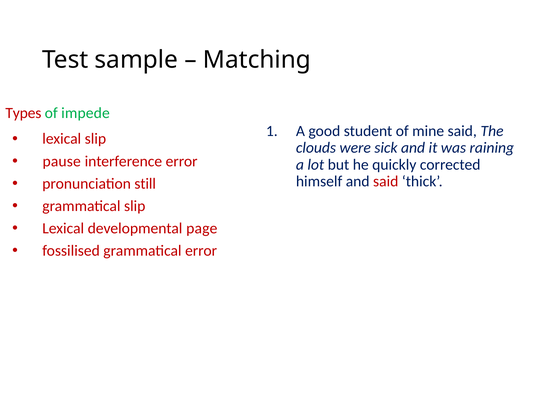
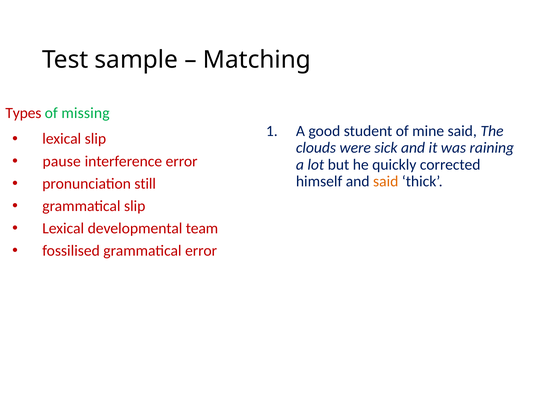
impede: impede -> missing
said at (386, 182) colour: red -> orange
page: page -> team
